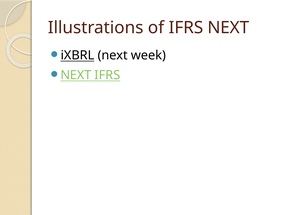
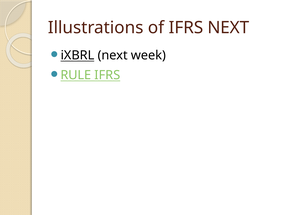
NEXT at (76, 75): NEXT -> RULE
